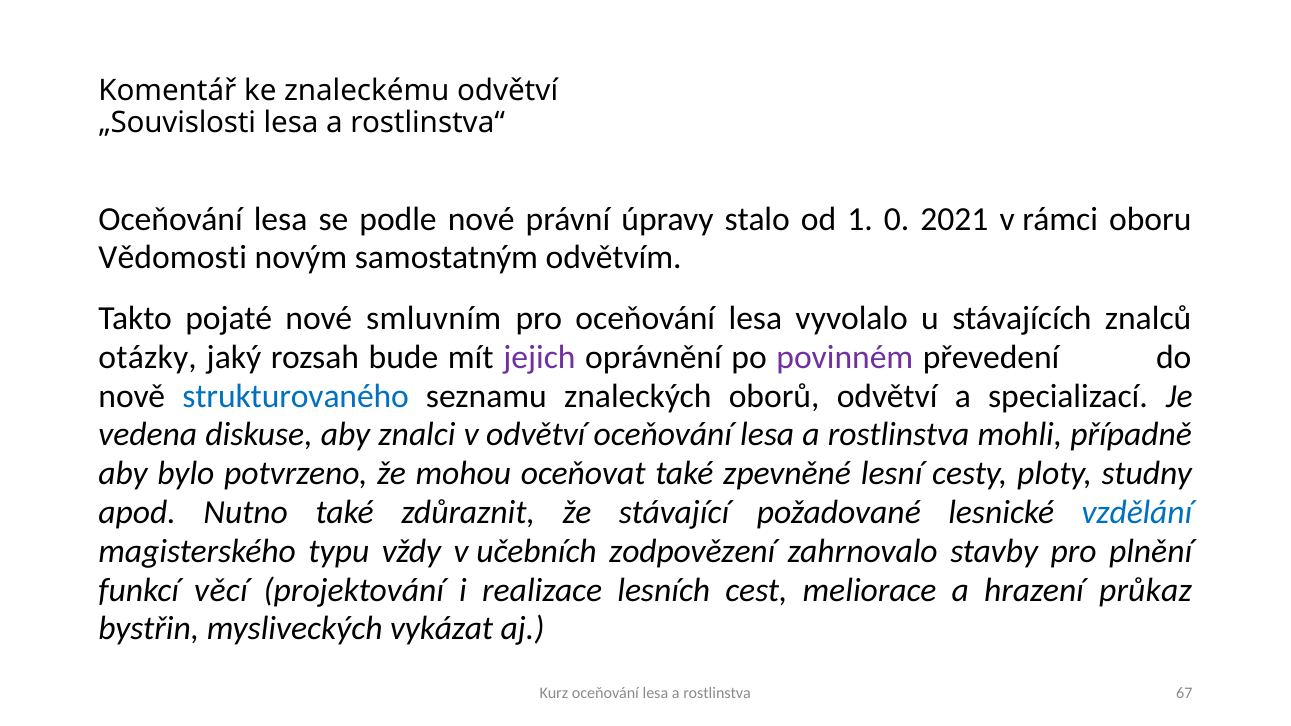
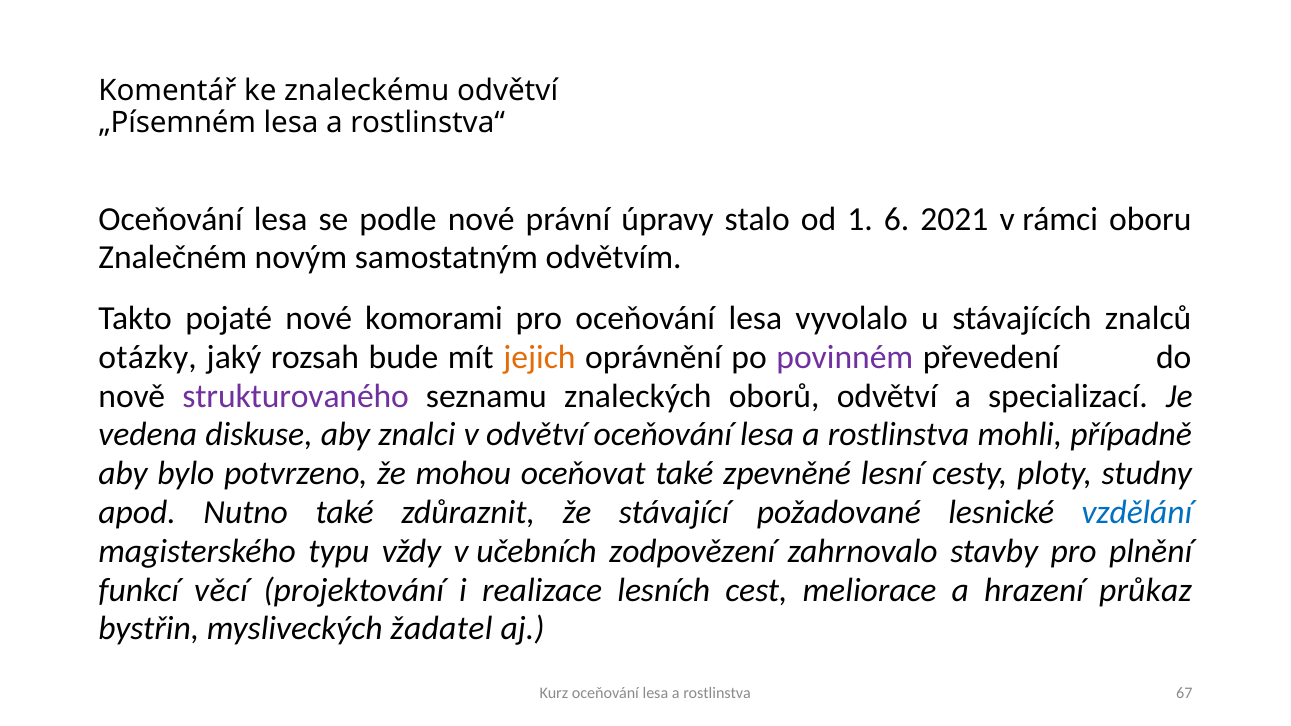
„Souvislosti: „Souvislosti -> „Písemném
0: 0 -> 6
Vědomosti: Vědomosti -> Znalečném
smluvním: smluvním -> komorami
jejich colour: purple -> orange
strukturovaného colour: blue -> purple
vykázat: vykázat -> žadatel
